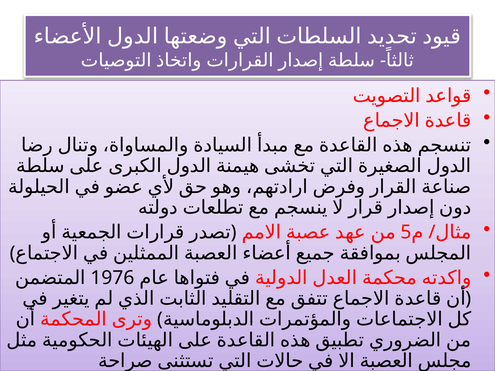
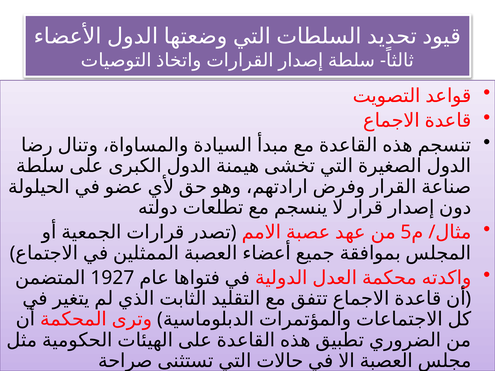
1976: 1976 -> 1927
